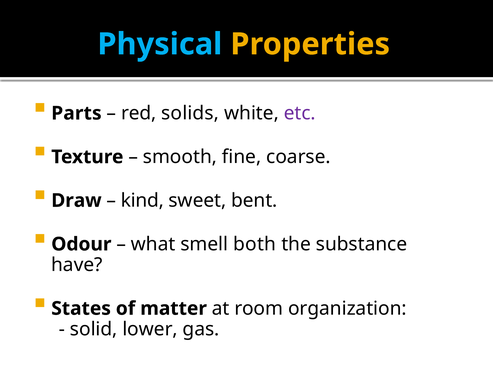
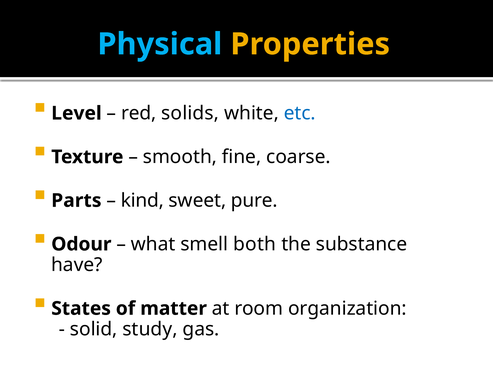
Parts: Parts -> Level
etc colour: purple -> blue
Draw: Draw -> Parts
bent: bent -> pure
lower: lower -> study
